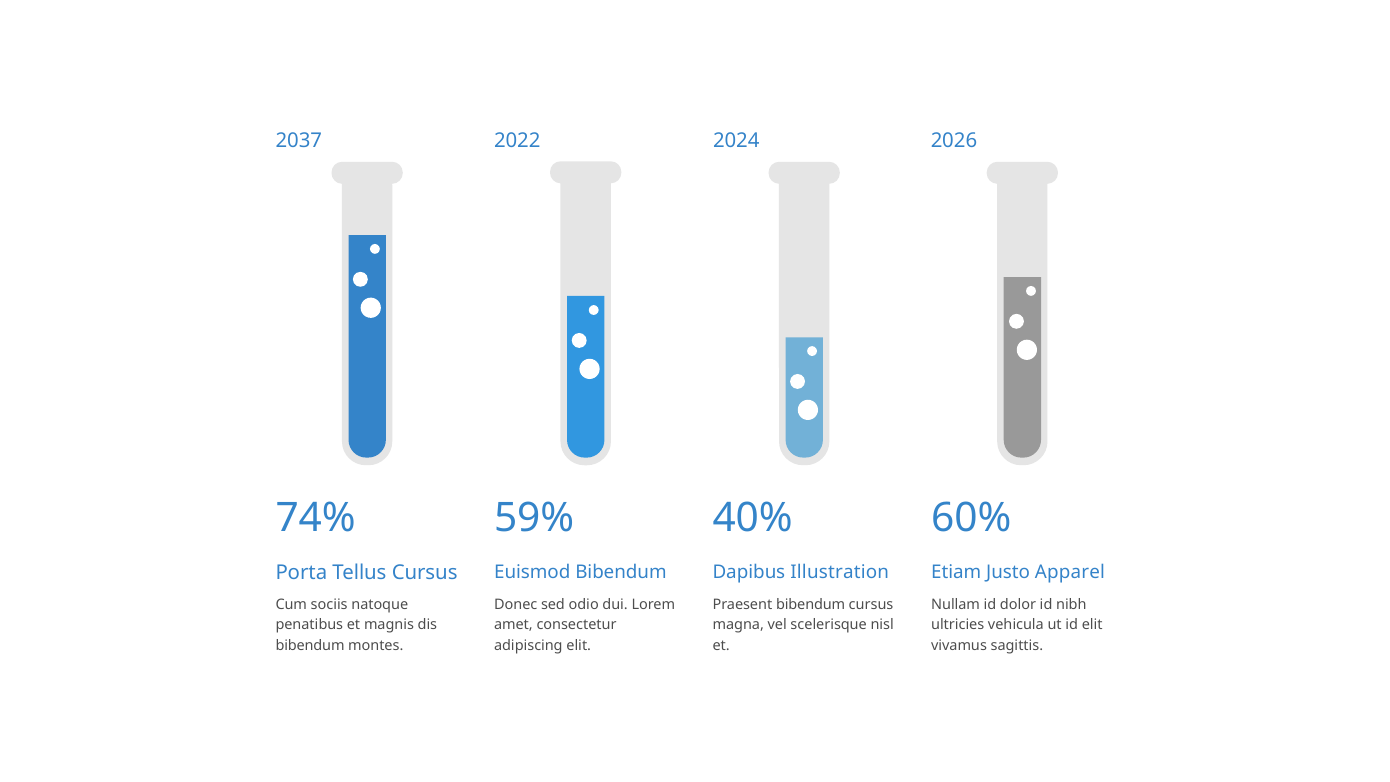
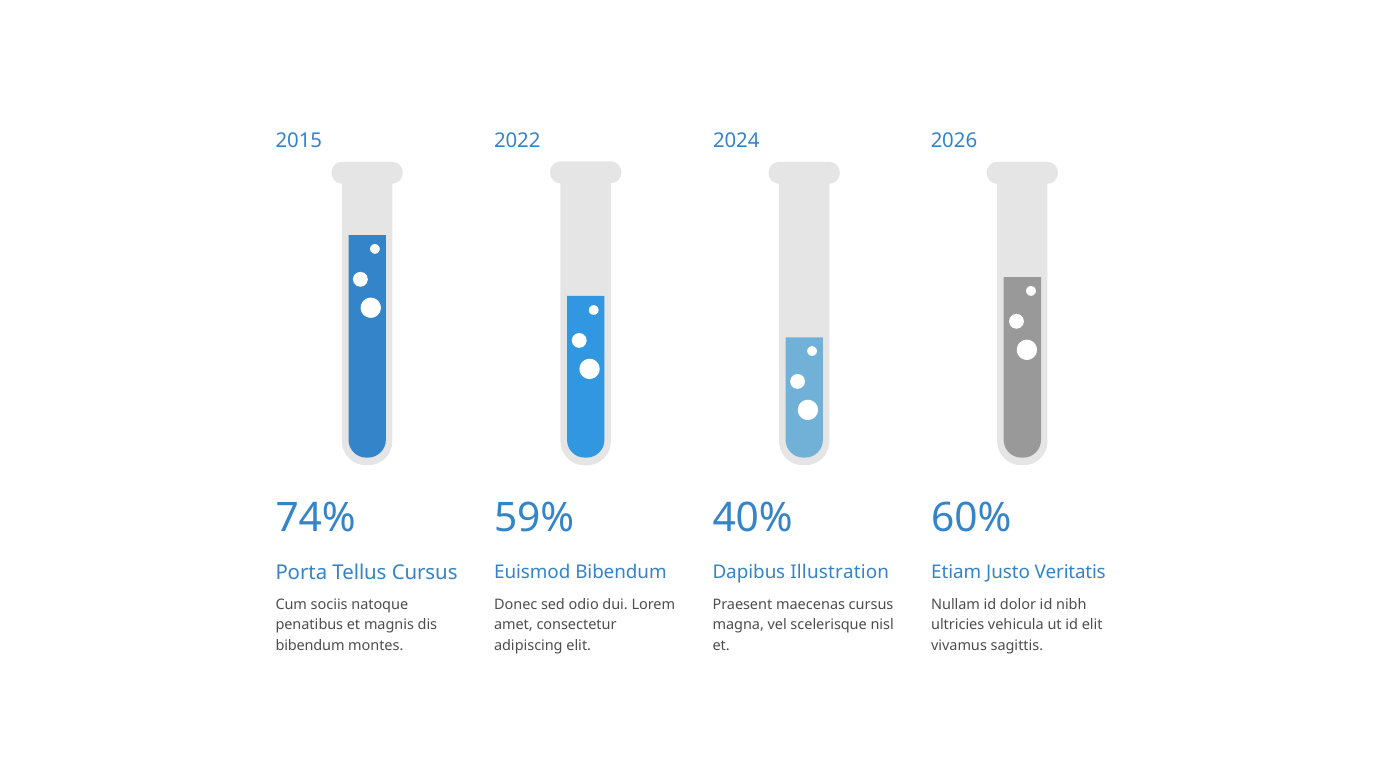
2037: 2037 -> 2015
Apparel: Apparel -> Veritatis
Praesent bibendum: bibendum -> maecenas
